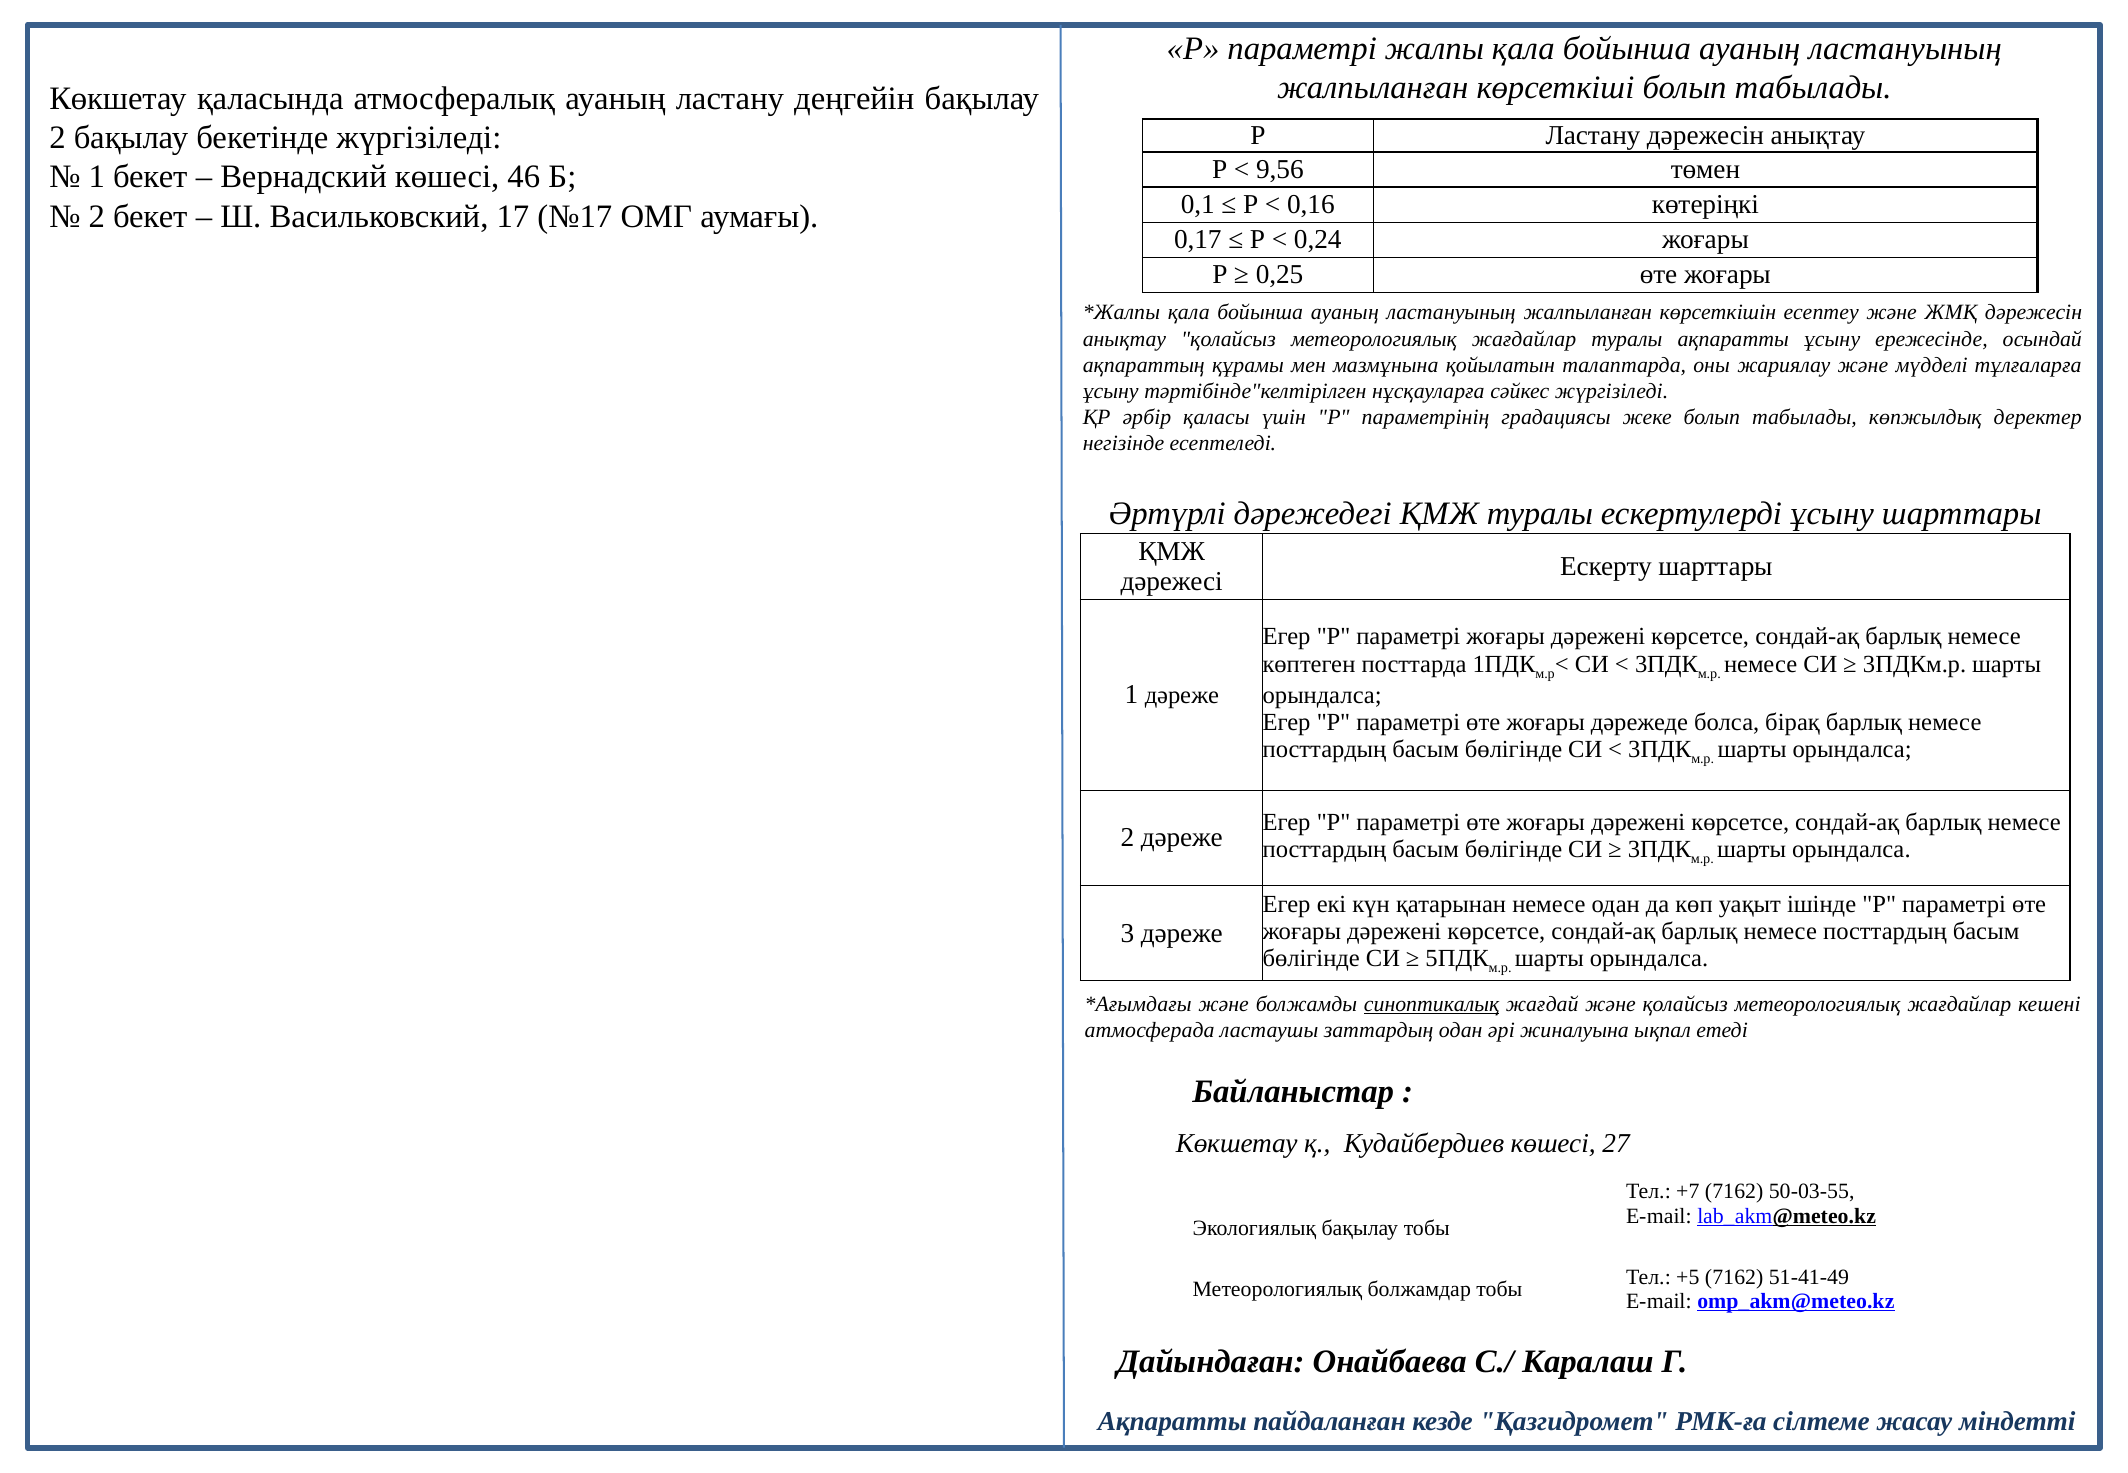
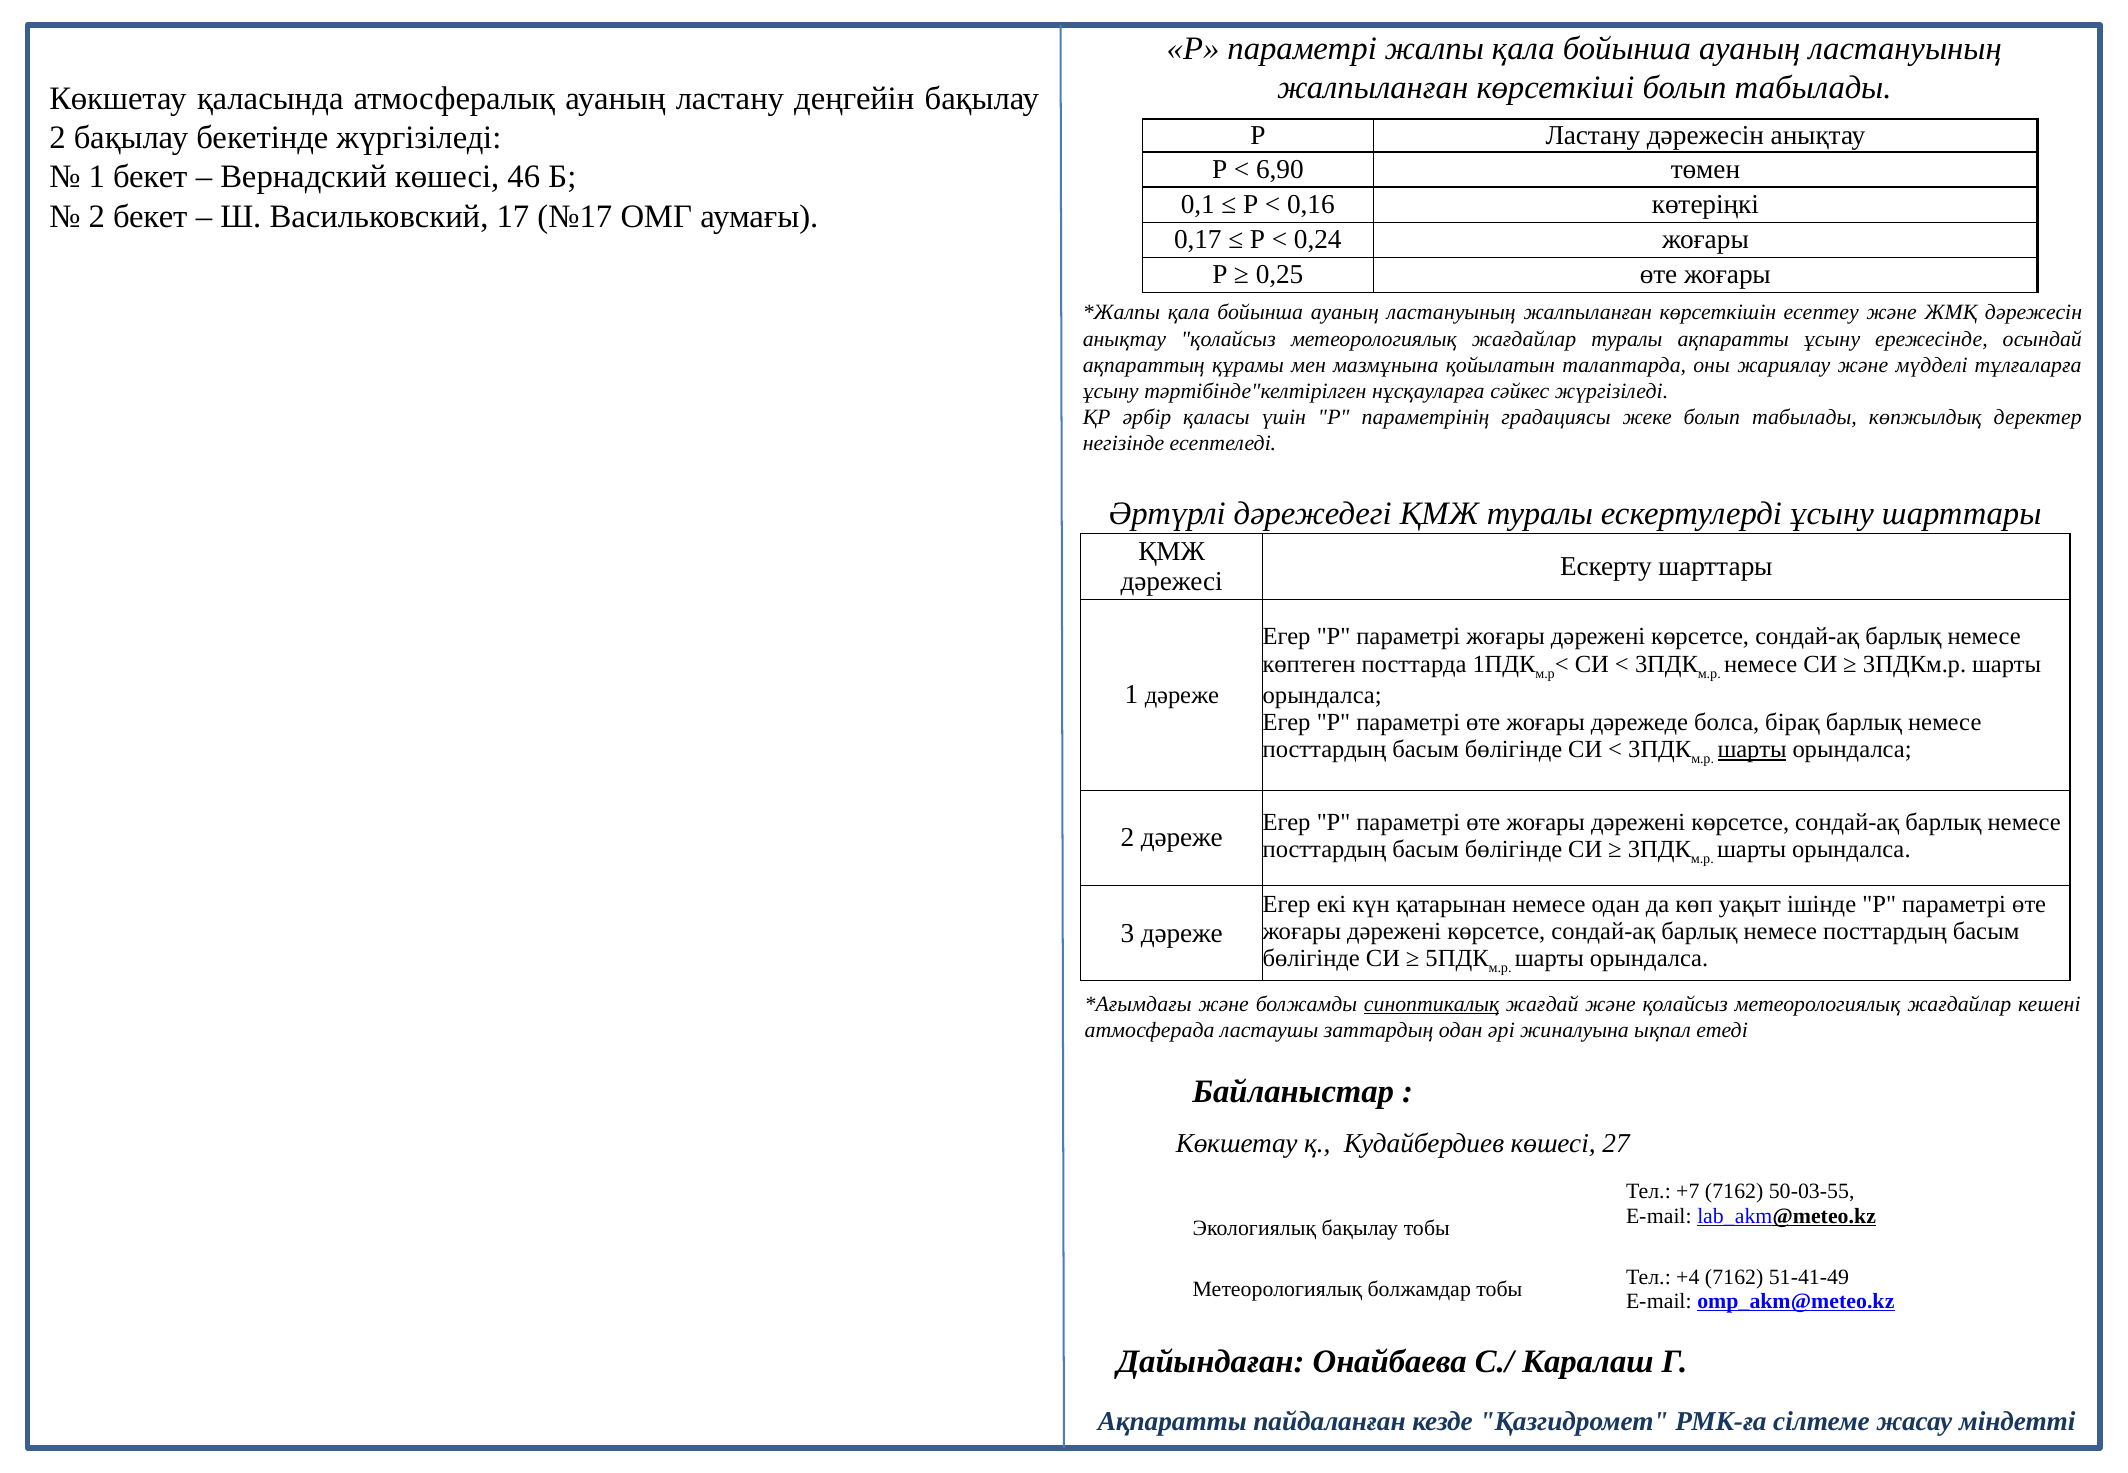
9,56: 9,56 -> 6,90
шарты at (1752, 750) underline: none -> present
+5: +5 -> +4
